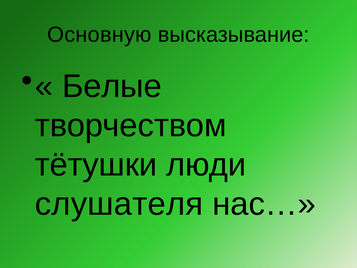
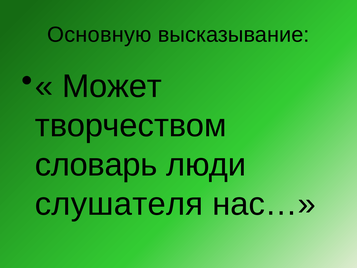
Белые: Белые -> Может
тётушки: тётушки -> словарь
